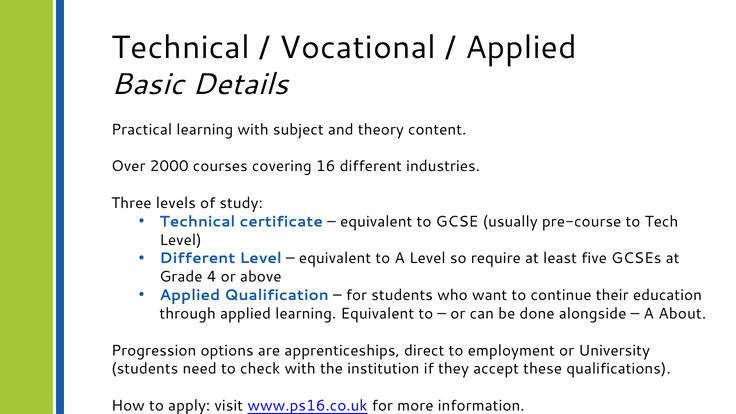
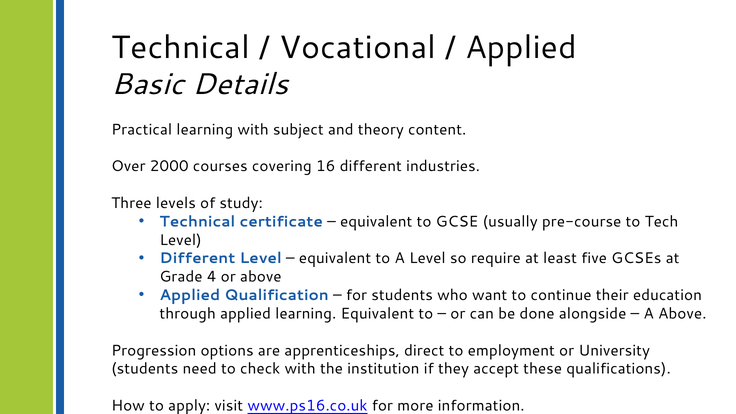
A About: About -> Above
